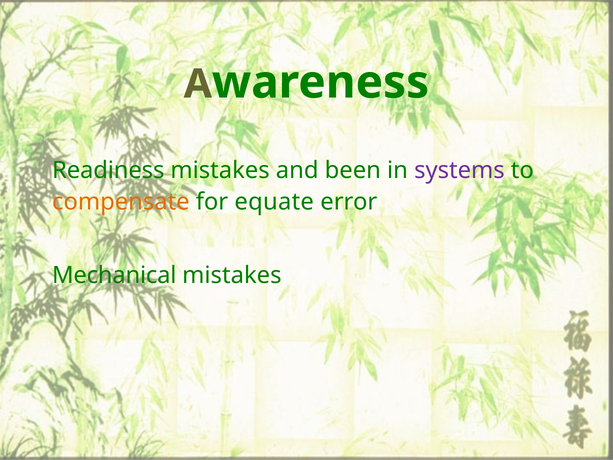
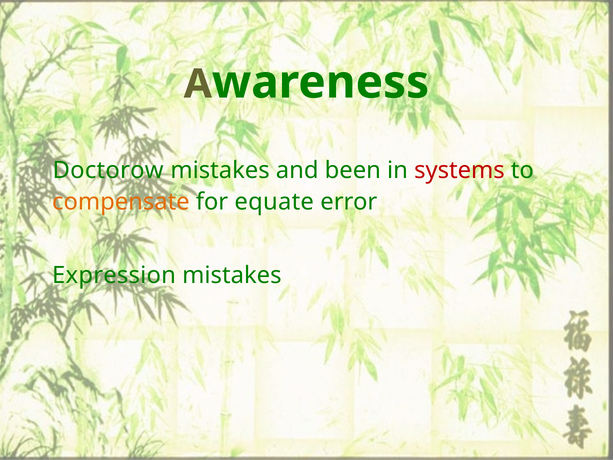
Readiness: Readiness -> Doctorow
systems colour: purple -> red
Mechanical: Mechanical -> Expression
